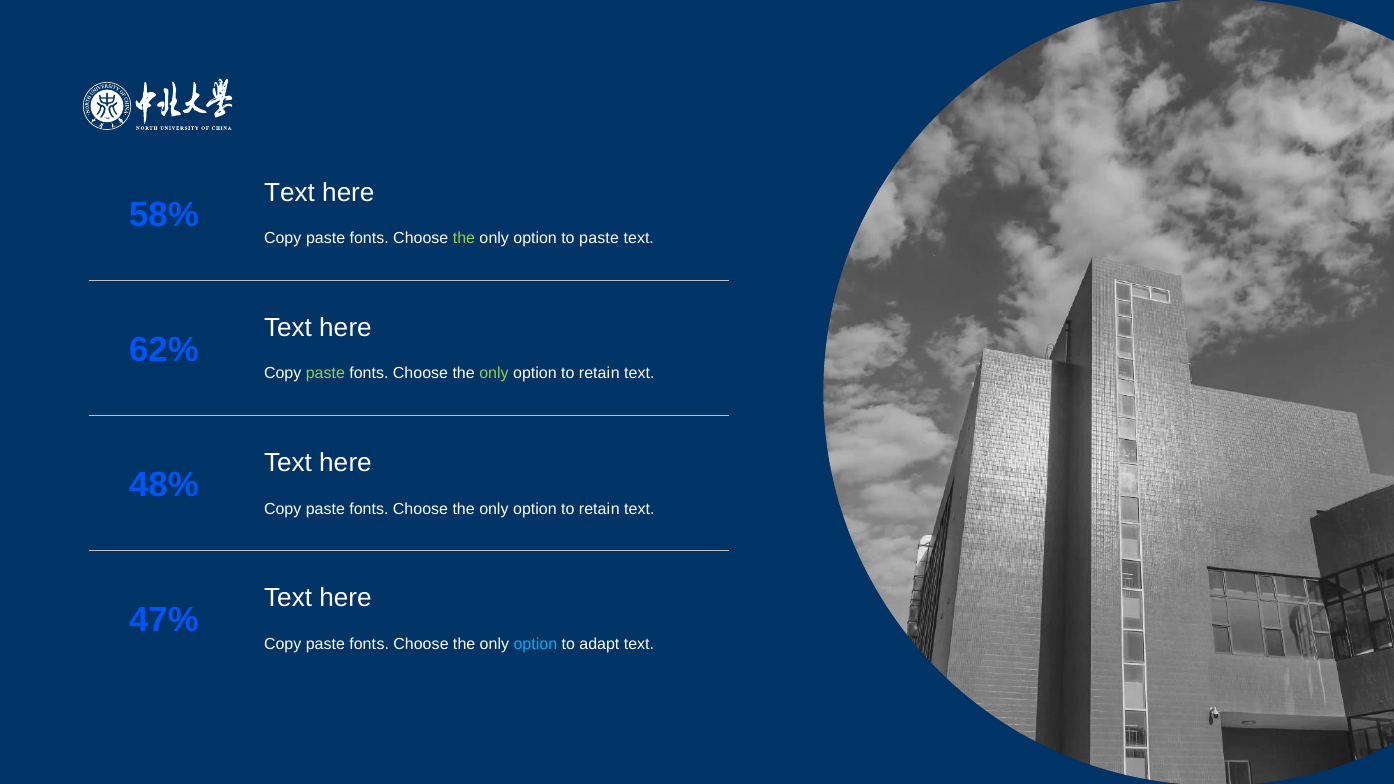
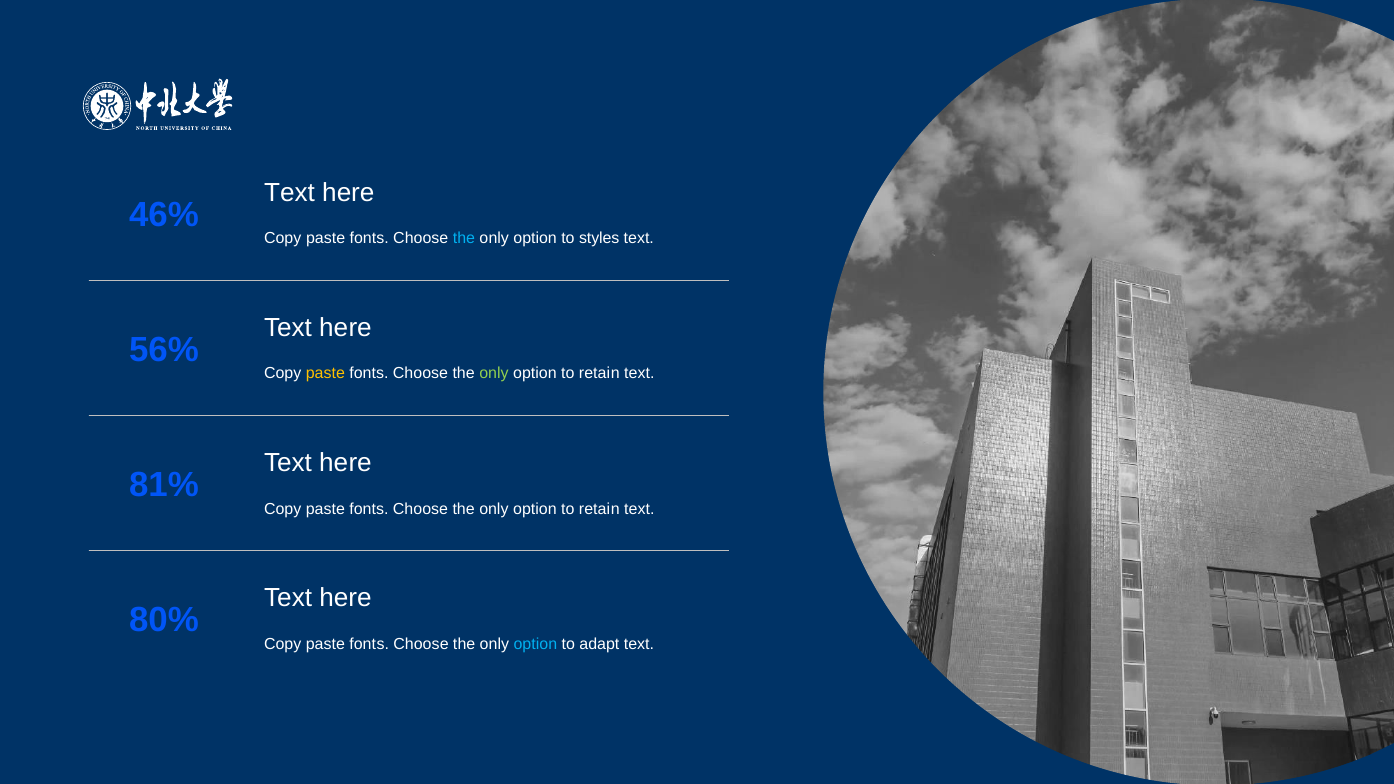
58%: 58% -> 46%
the at (464, 239) colour: light green -> light blue
to paste: paste -> styles
62%: 62% -> 56%
paste at (325, 374) colour: light green -> yellow
48%: 48% -> 81%
47%: 47% -> 80%
